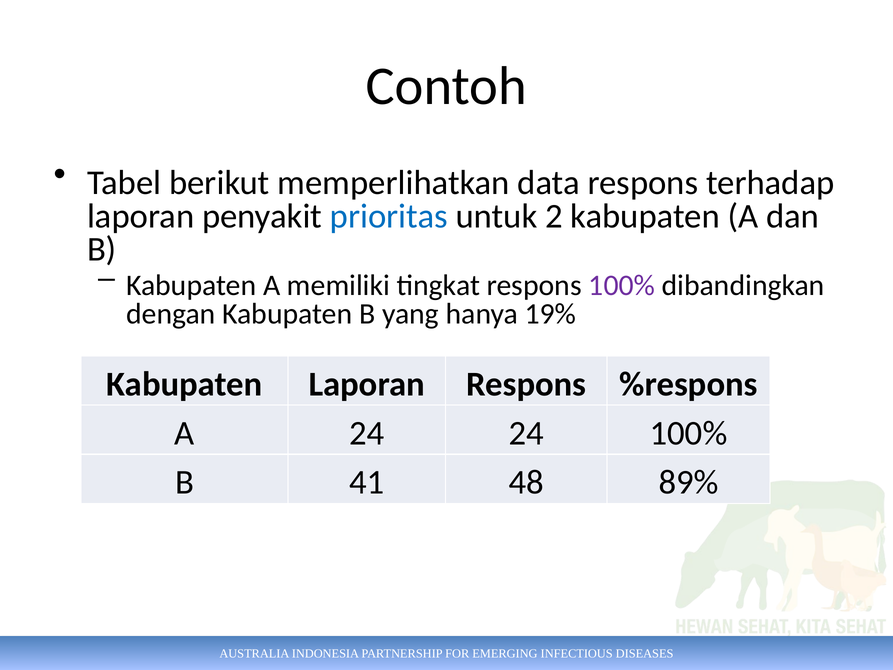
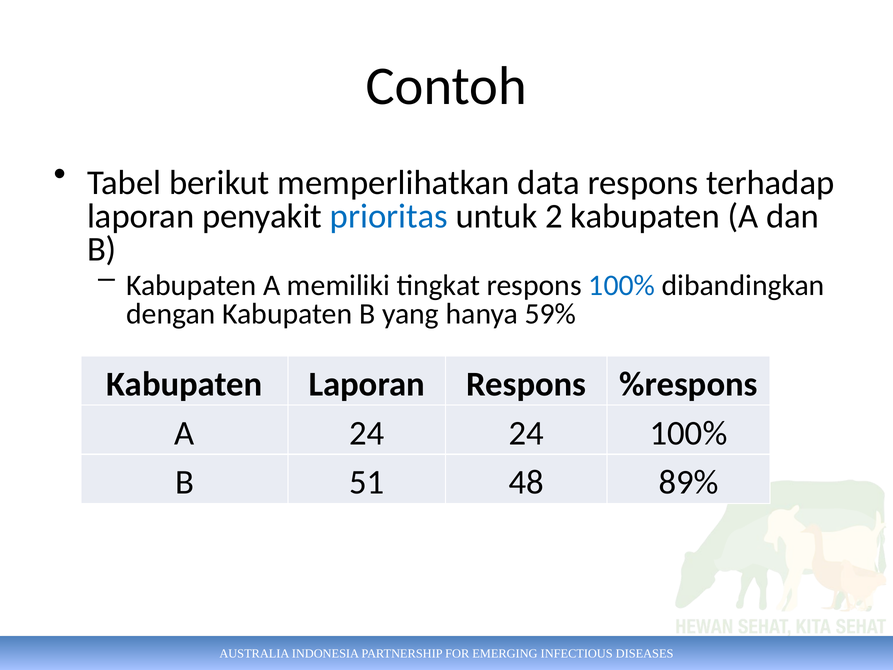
100% at (622, 285) colour: purple -> blue
19%: 19% -> 59%
41: 41 -> 51
